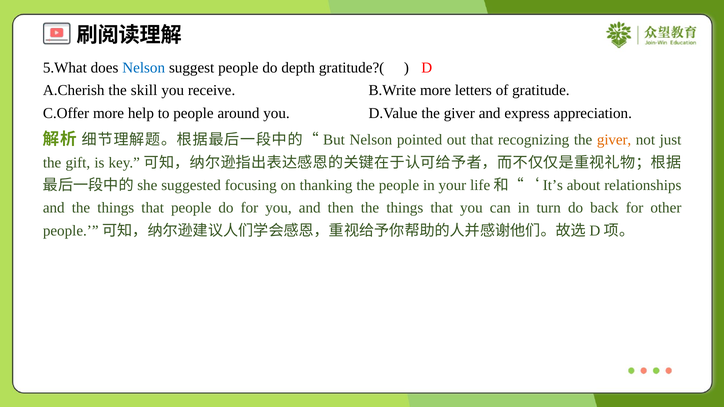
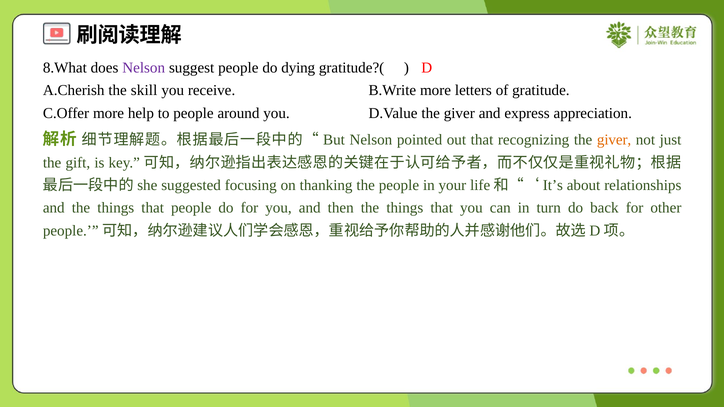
5.What: 5.What -> 8.What
Nelson at (144, 68) colour: blue -> purple
depth: depth -> dying
